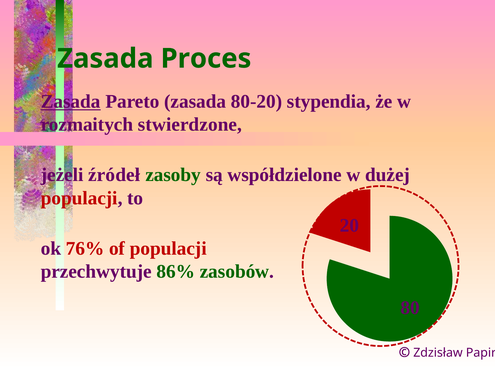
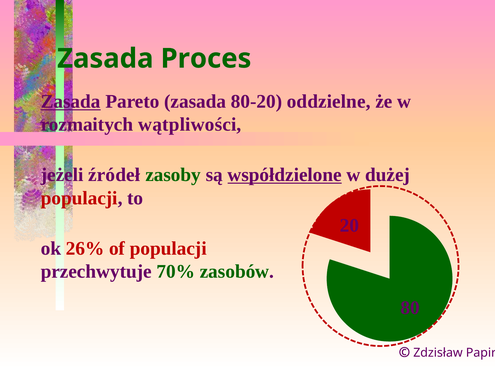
stypendia: stypendia -> oddzielne
stwierdzone: stwierdzone -> wątpliwości
współdzielone underline: none -> present
76%: 76% -> 26%
86%: 86% -> 70%
